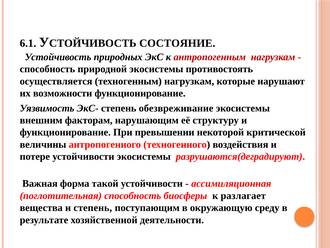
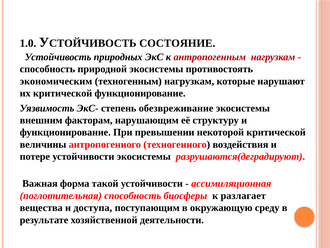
6.1: 6.1 -> 1.0
осуществляется: осуществляется -> экономическим
их возможности: возможности -> критической
и степень: степень -> доступа
